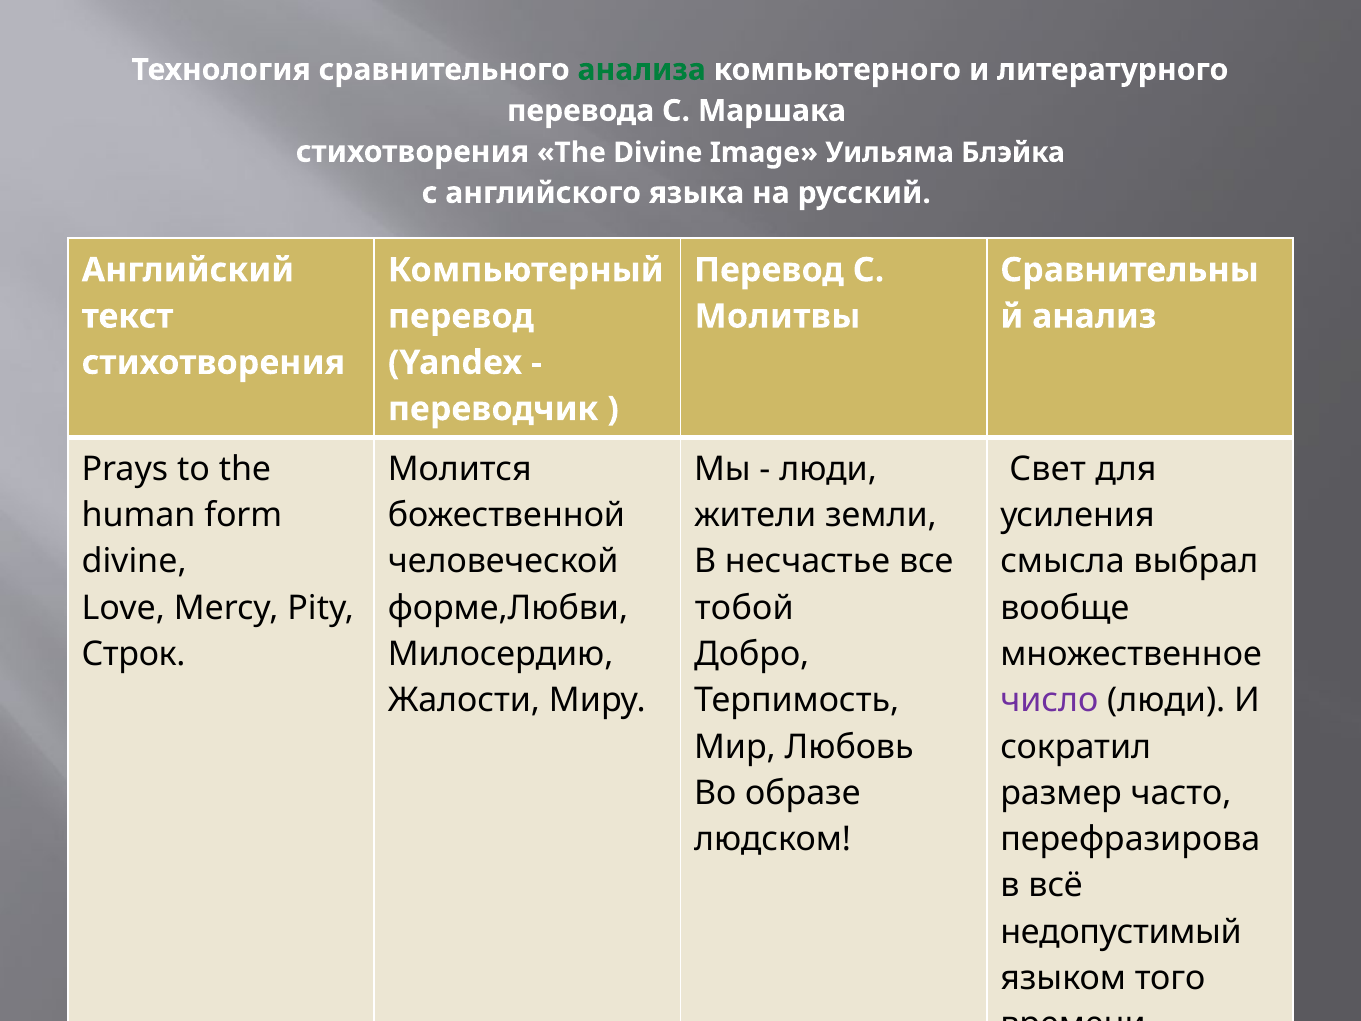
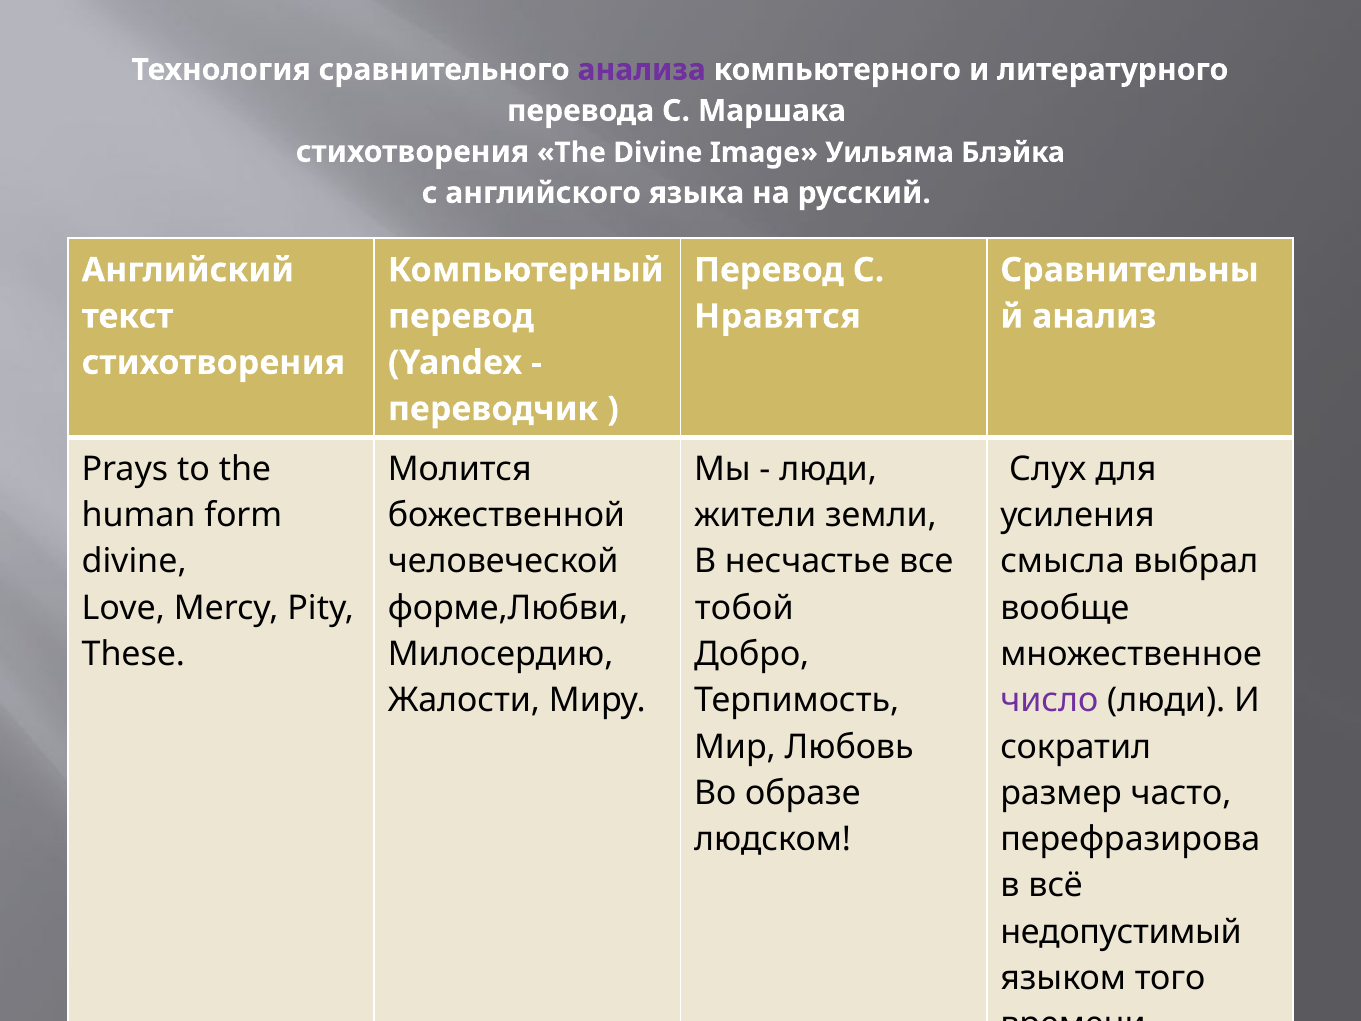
анализа colour: green -> purple
Молитвы: Молитвы -> Нравятся
Свет: Свет -> Слух
Строк: Строк -> These
